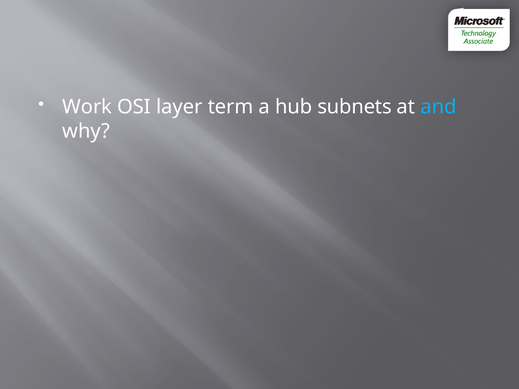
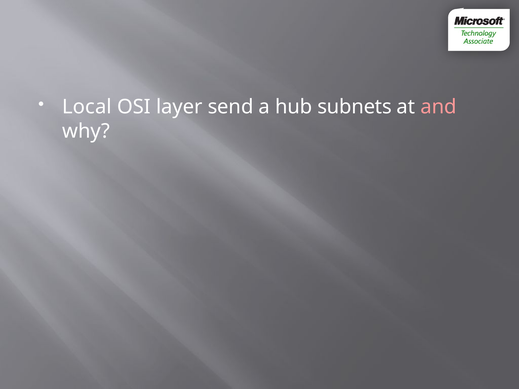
Work: Work -> Local
term: term -> send
and colour: light blue -> pink
